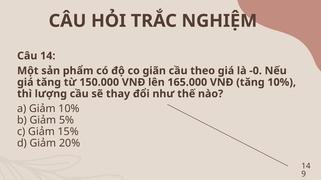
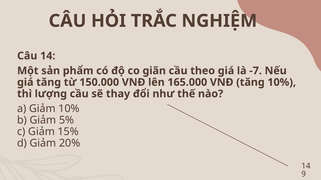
-0: -0 -> -7
